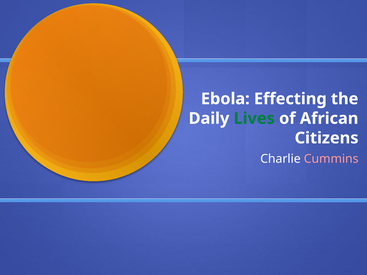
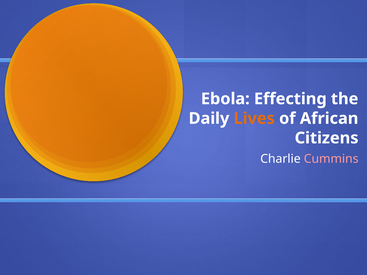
Lives colour: green -> orange
